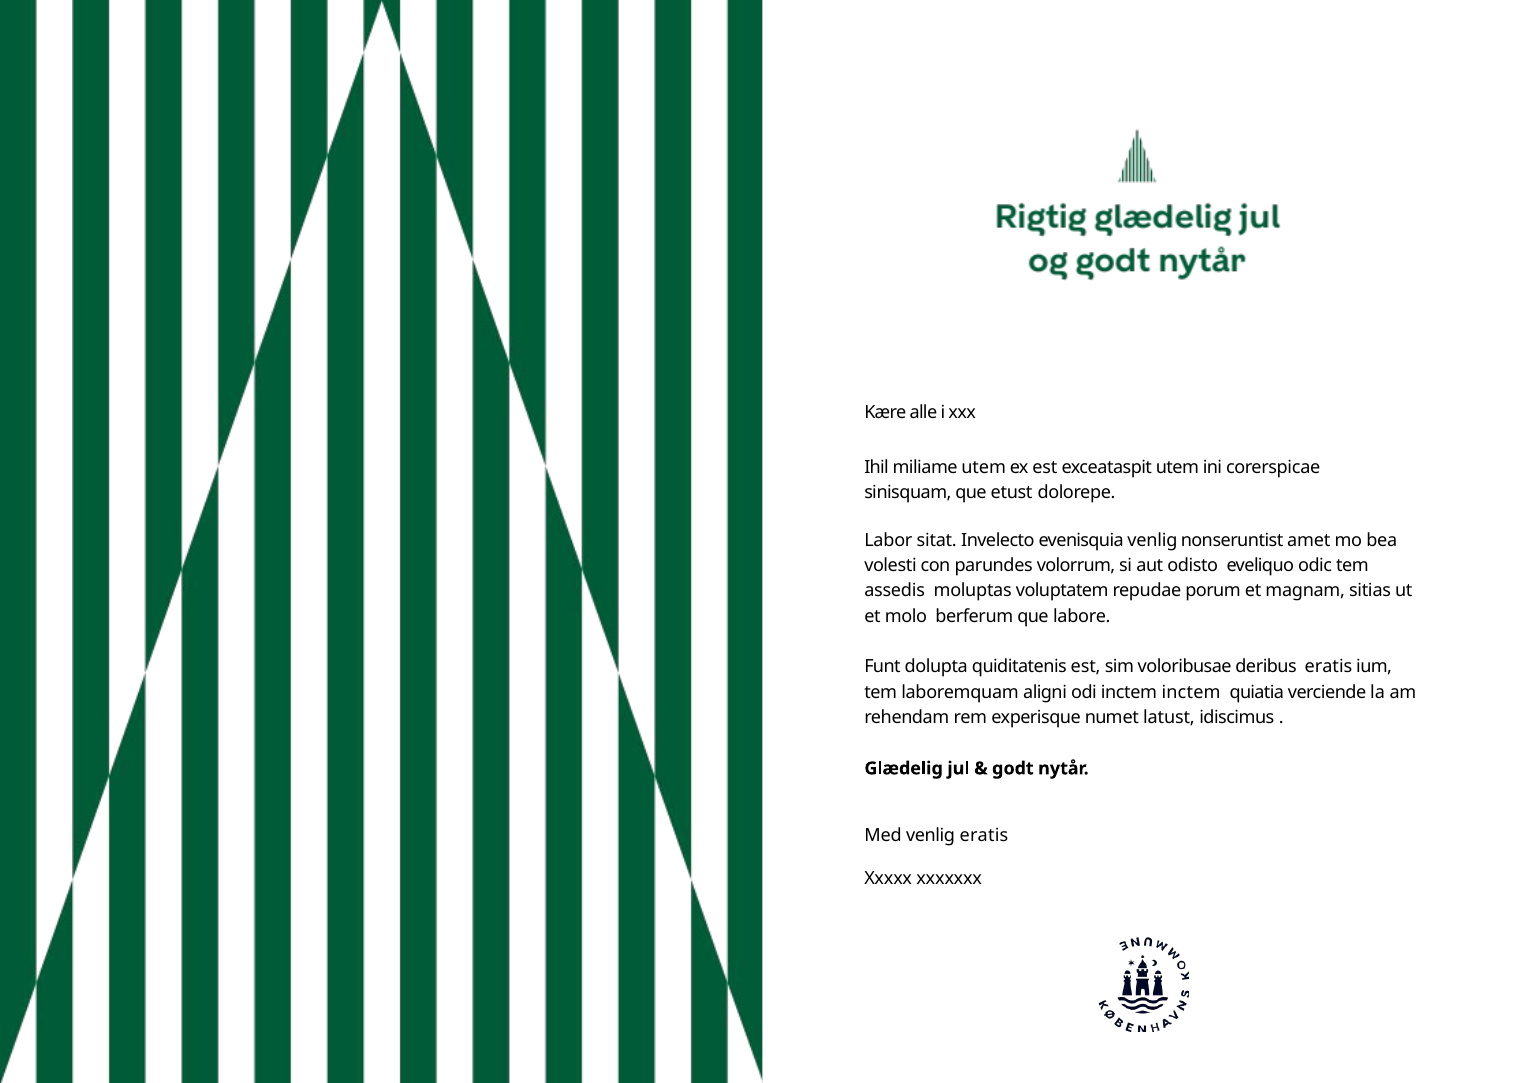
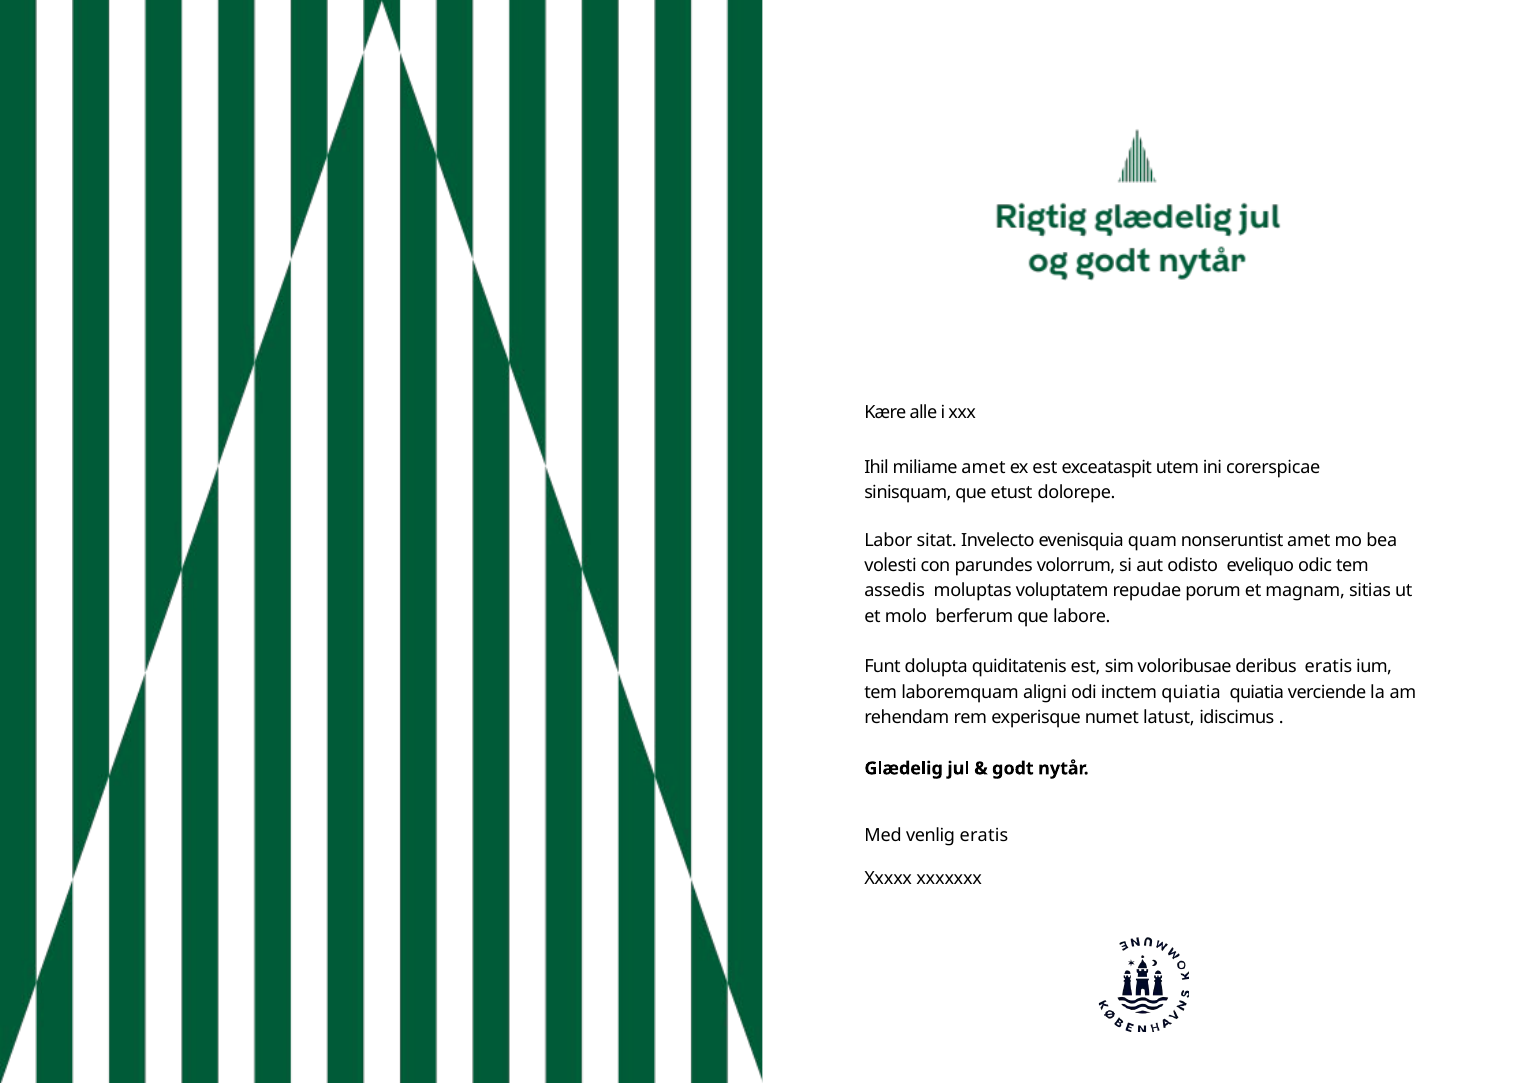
miliame utem: utem -> amet
evenisquia venlig: venlig -> quam
inctem inctem: inctem -> quiatia
